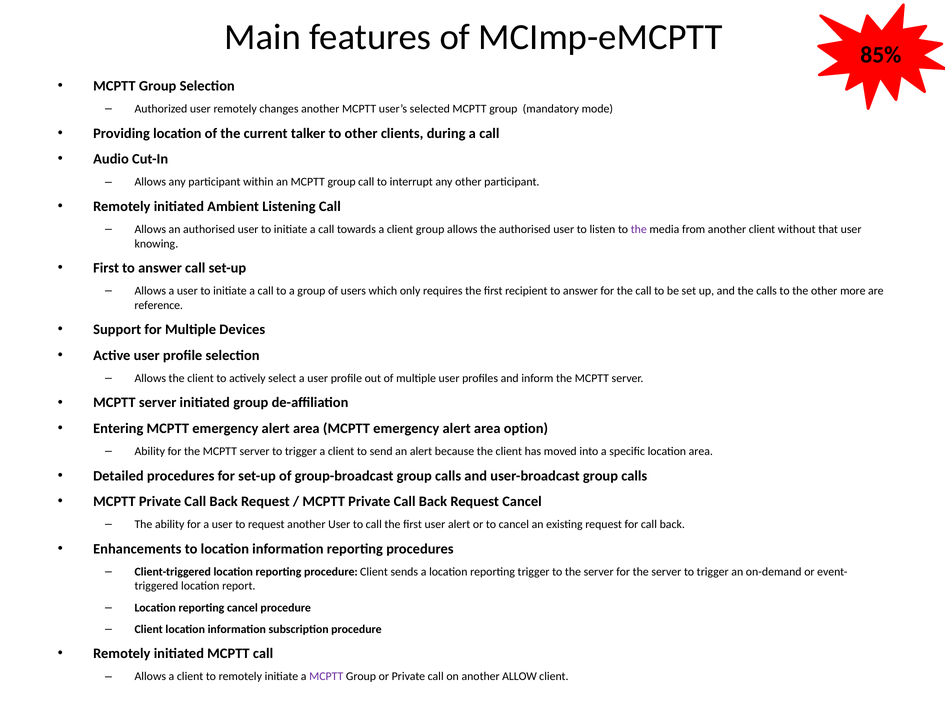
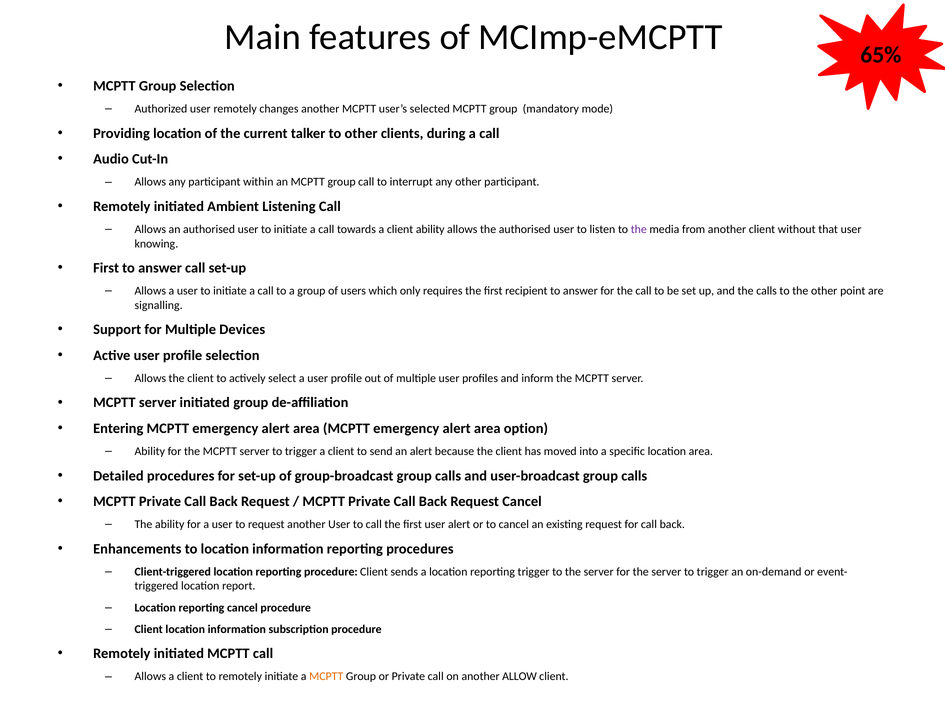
85%: 85% -> 65%
client group: group -> ability
more: more -> point
reference: reference -> signalling
MCPTT at (326, 676) colour: purple -> orange
